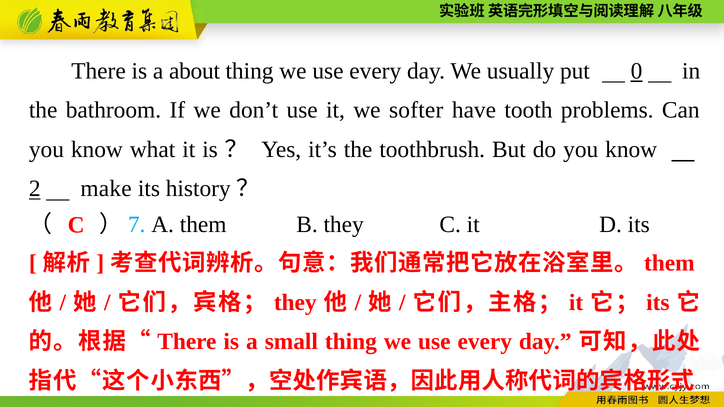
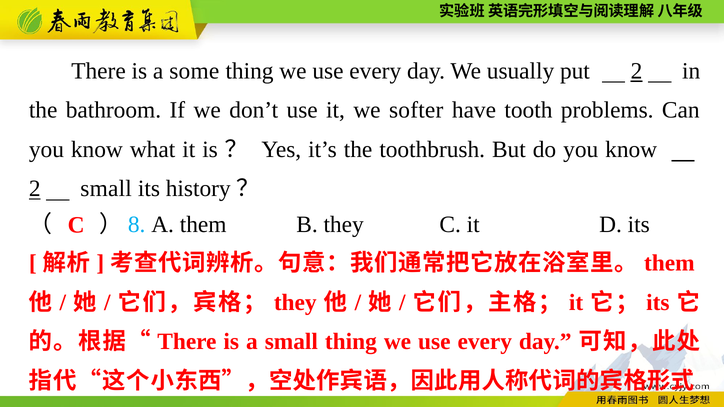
about: about -> some
put 0: 0 -> 2
2 make: make -> small
7: 7 -> 8
